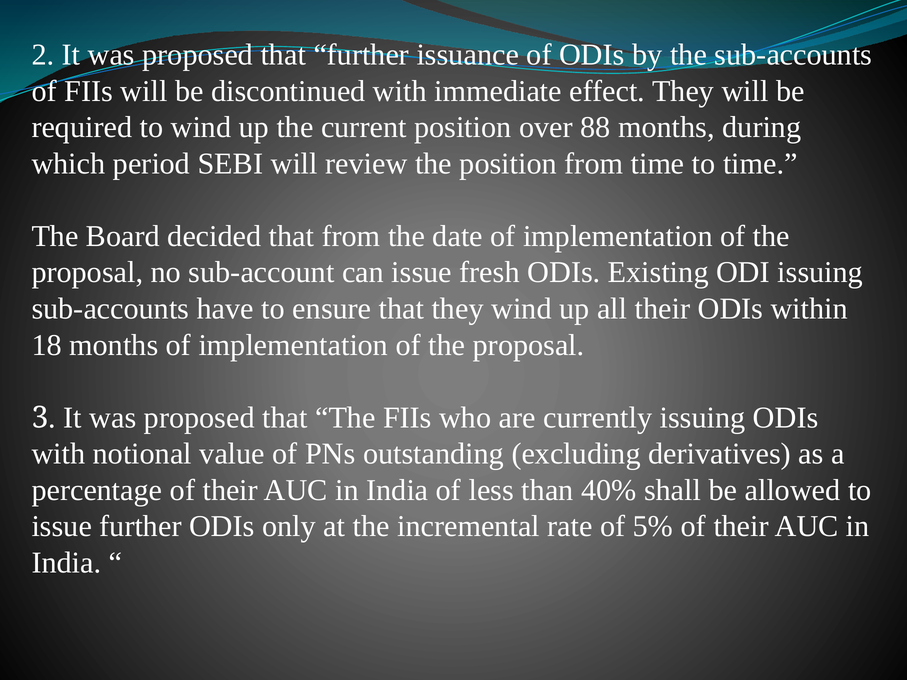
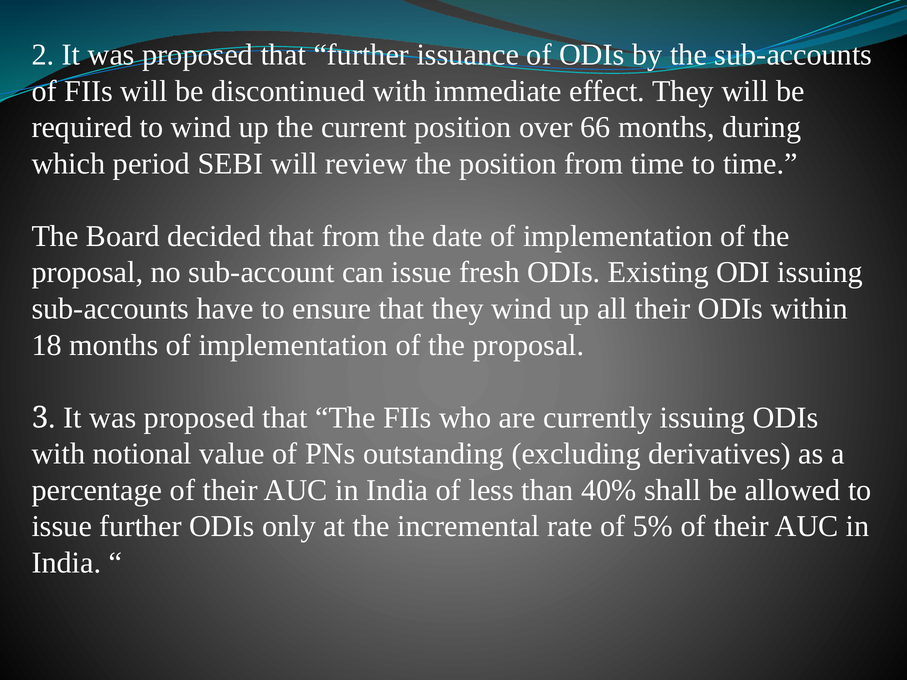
88: 88 -> 66
